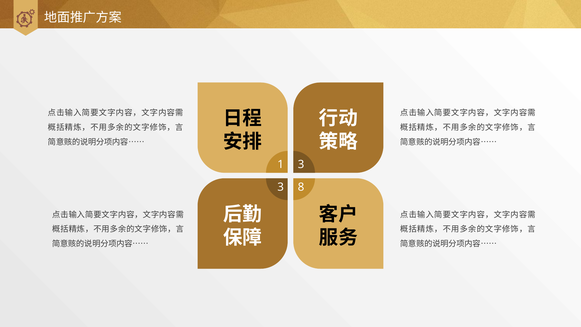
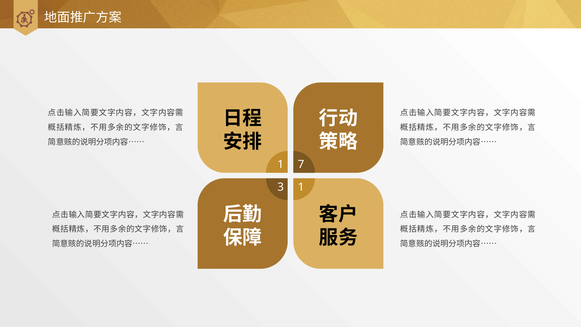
1 3: 3 -> 7
3 8: 8 -> 1
